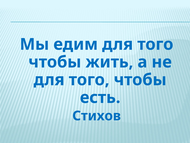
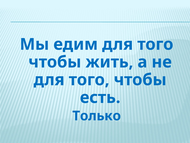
Стихов: Стихов -> Только
